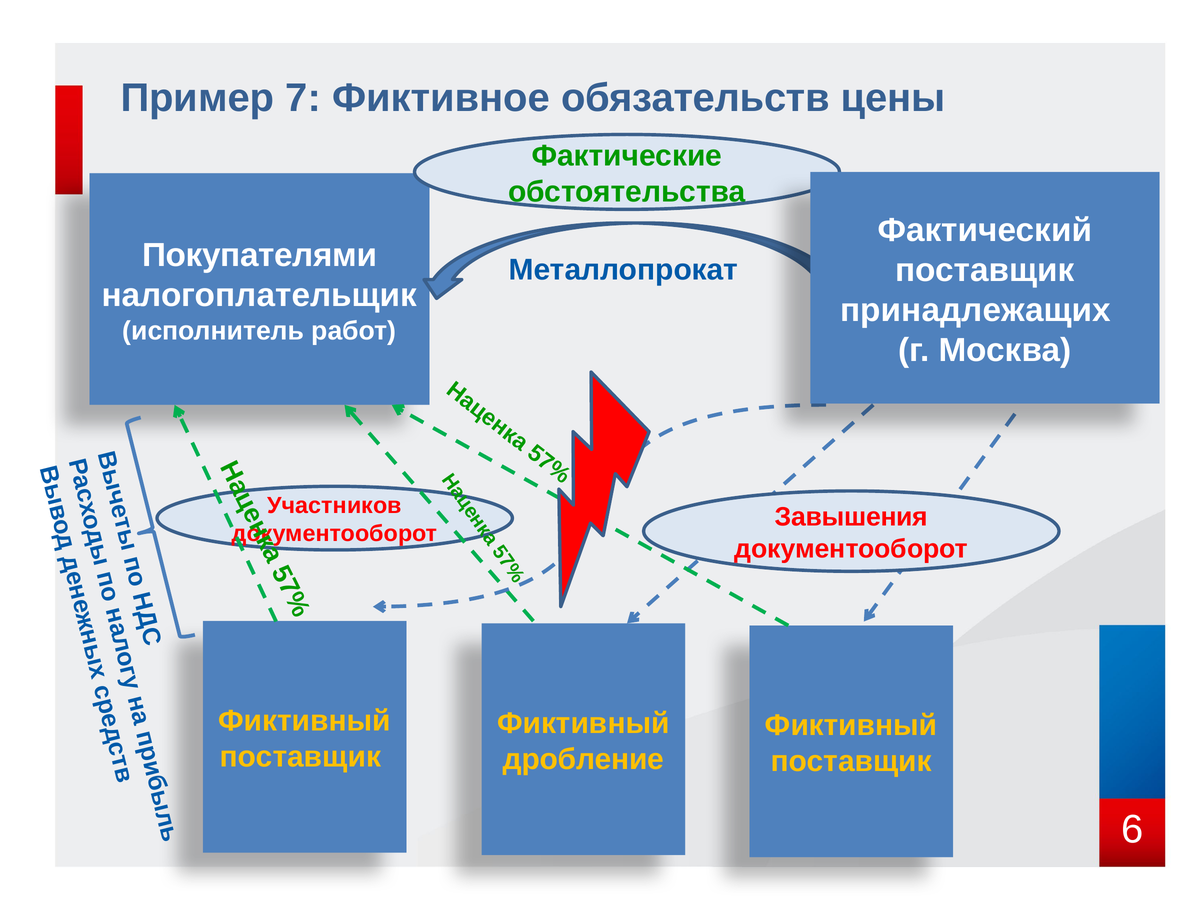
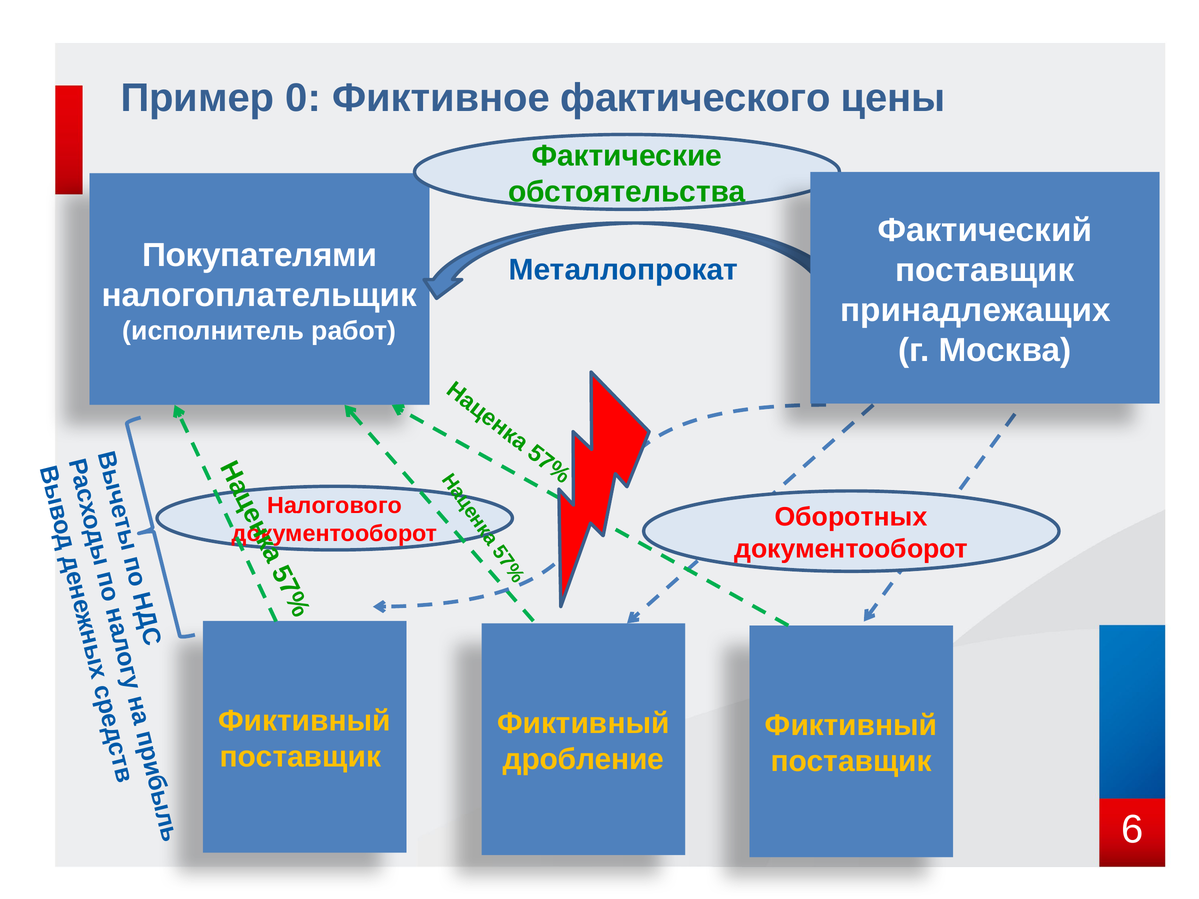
Пример 7: 7 -> 0
обязательств: обязательств -> фактического
Участников: Участников -> Налогового
Завышения: Завышения -> Оборотных
